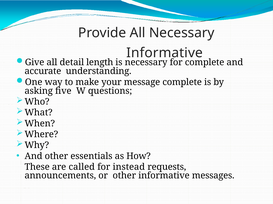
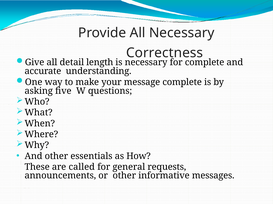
Informative at (165, 53): Informative -> Correctness
instead: instead -> general
